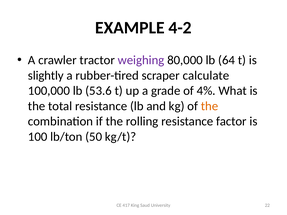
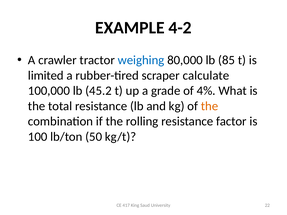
weighing colour: purple -> blue
64: 64 -> 85
slightly: slightly -> limited
53.6: 53.6 -> 45.2
